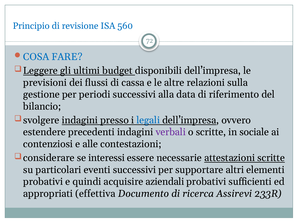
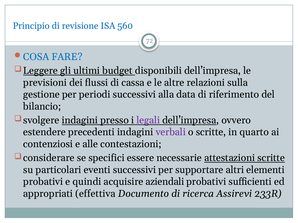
legali colour: blue -> purple
sociale: sociale -> quarto
interessi: interessi -> specifici
